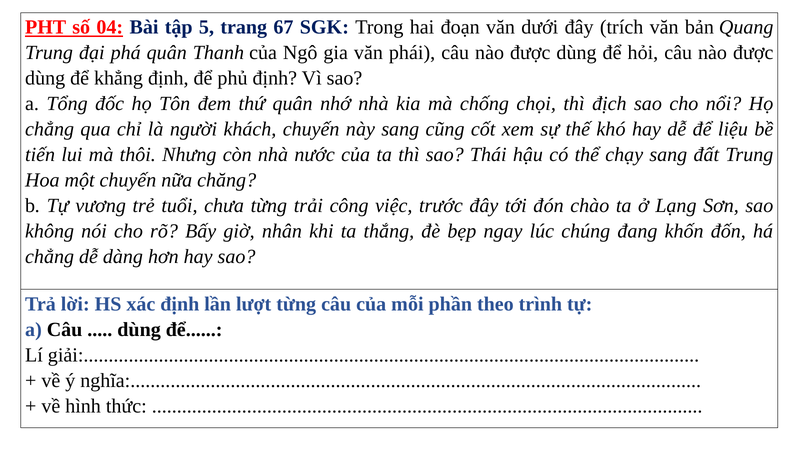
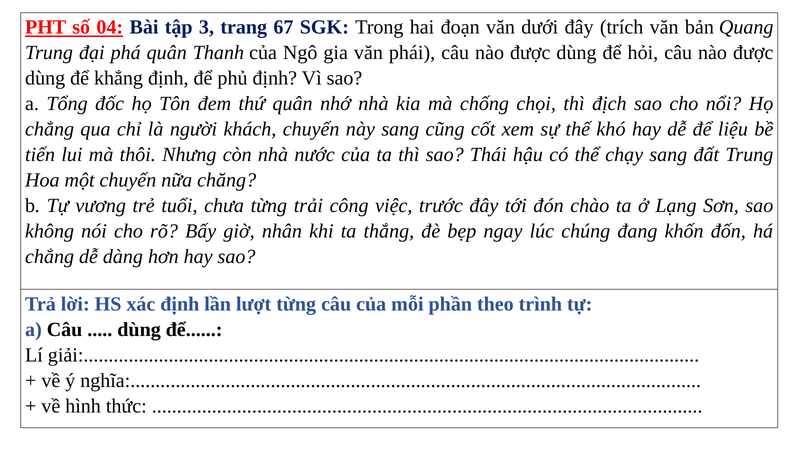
5: 5 -> 3
